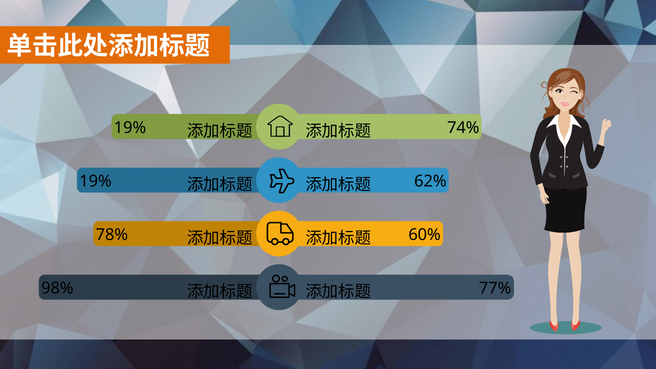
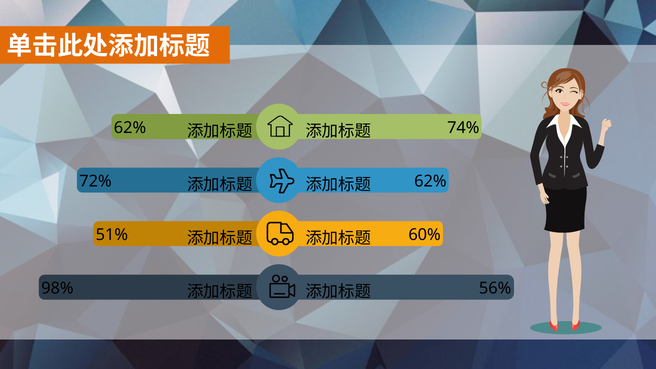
19% at (130, 128): 19% -> 62%
19% at (96, 181): 19% -> 72%
78%: 78% -> 51%
77%: 77% -> 56%
